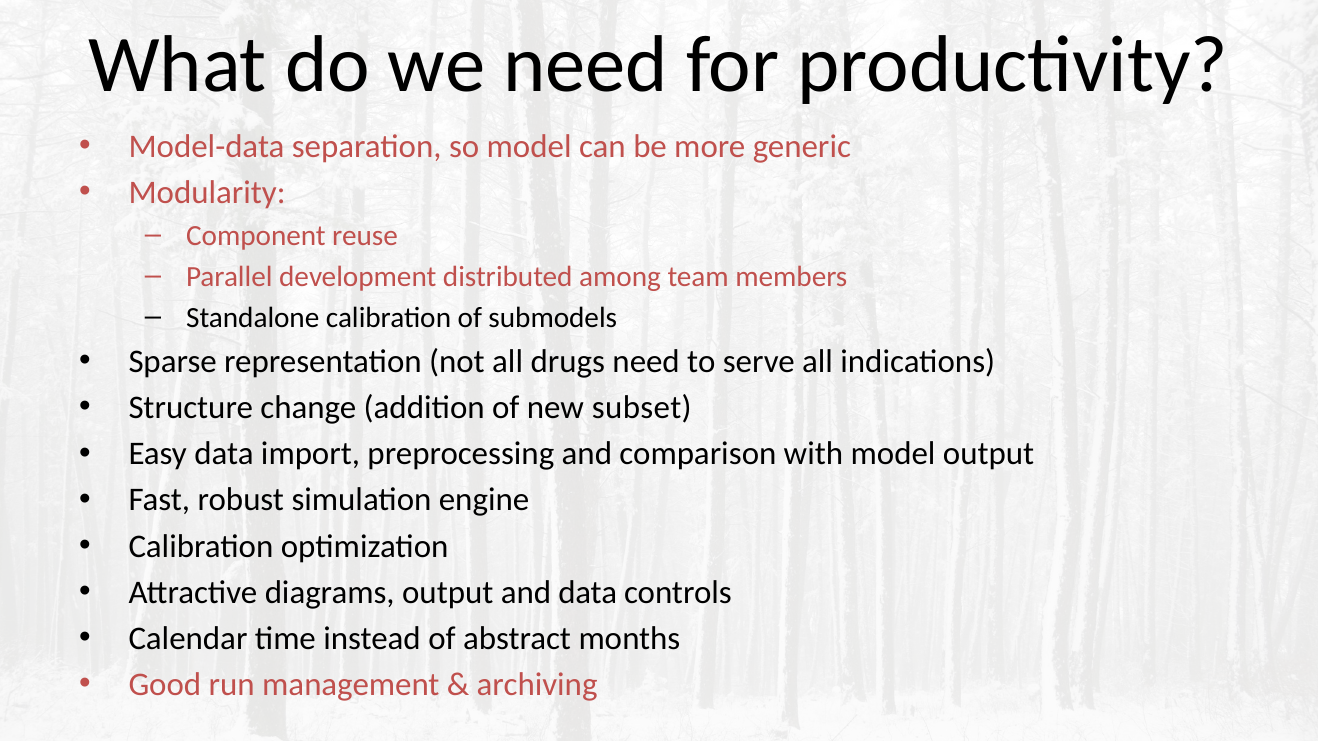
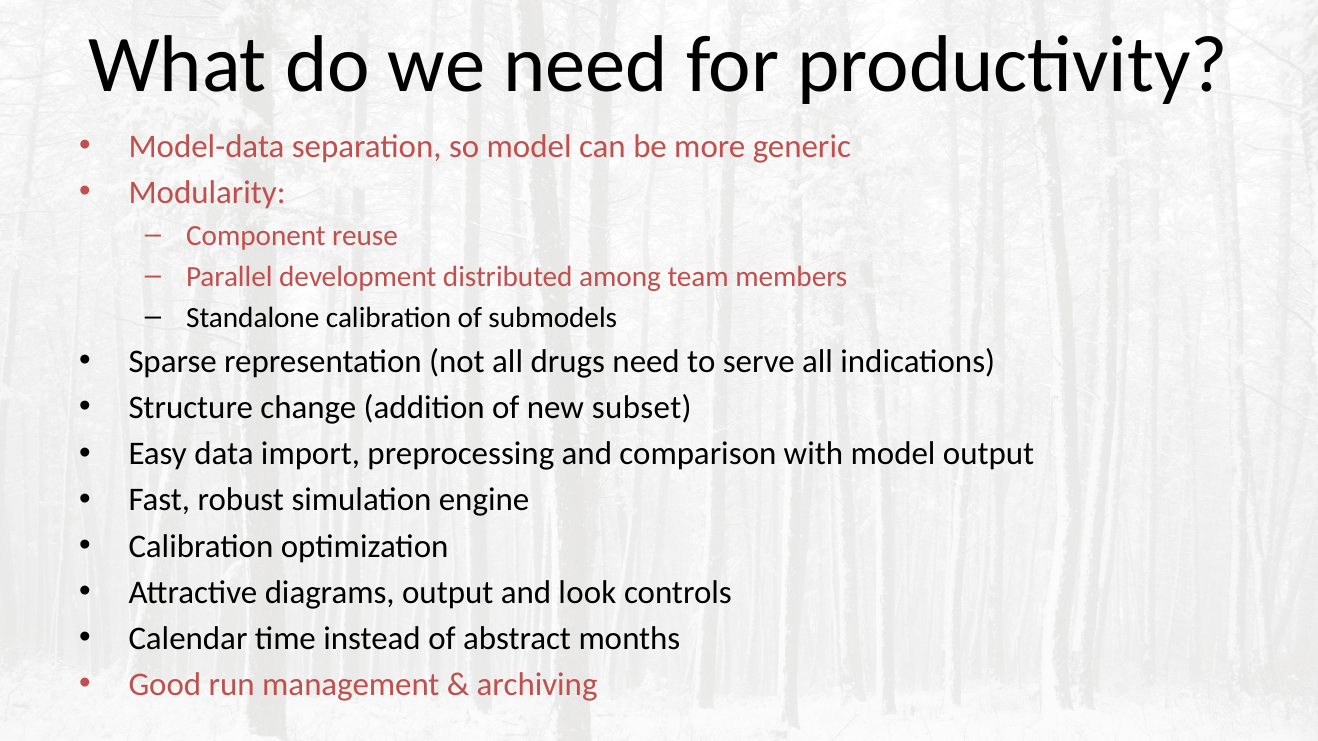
and data: data -> look
